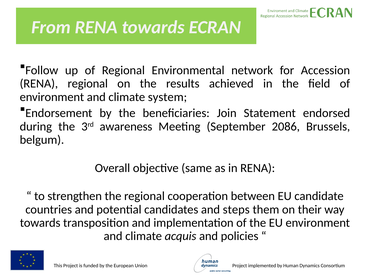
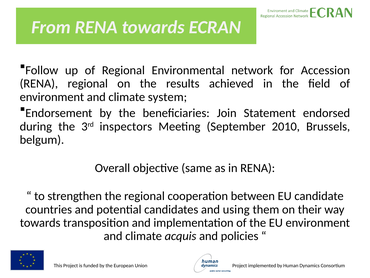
awareness: awareness -> inspectors
2086: 2086 -> 2010
steps: steps -> using
